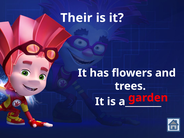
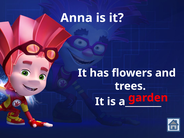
Their: Their -> Anna
